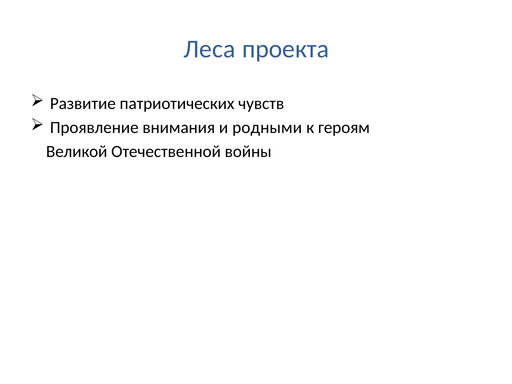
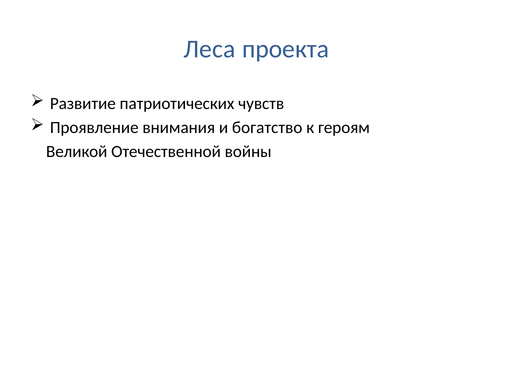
родными: родными -> богатство
